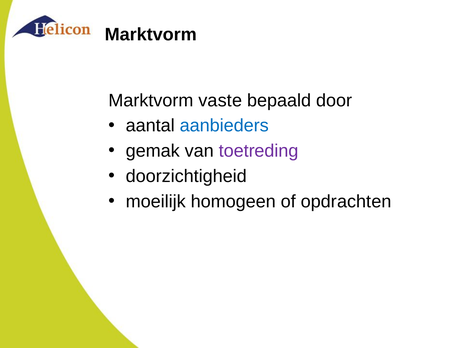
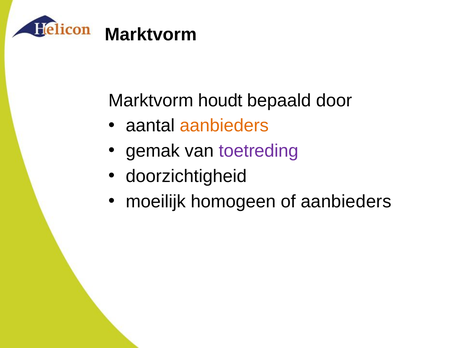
vaste: vaste -> houdt
aanbieders at (224, 125) colour: blue -> orange
of opdrachten: opdrachten -> aanbieders
